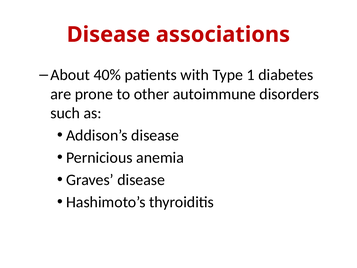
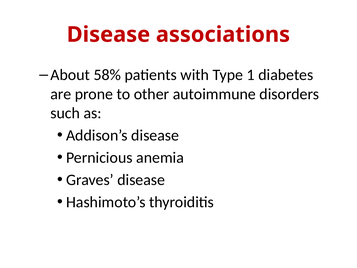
40%: 40% -> 58%
